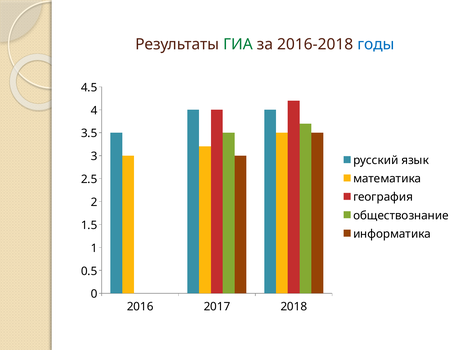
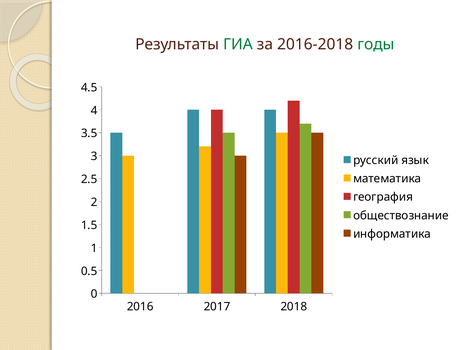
годы colour: blue -> green
